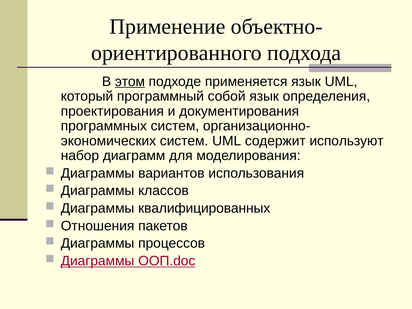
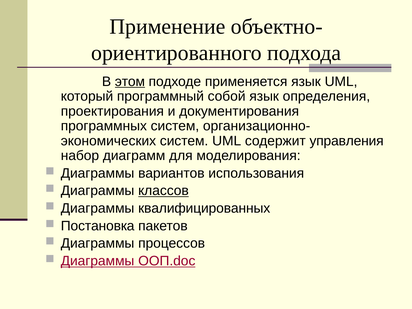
используют: используют -> управления
классов underline: none -> present
Отношения: Отношения -> Постановка
